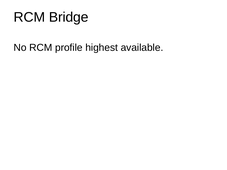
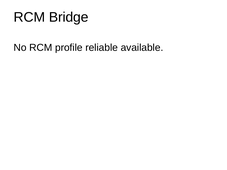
highest: highest -> reliable
